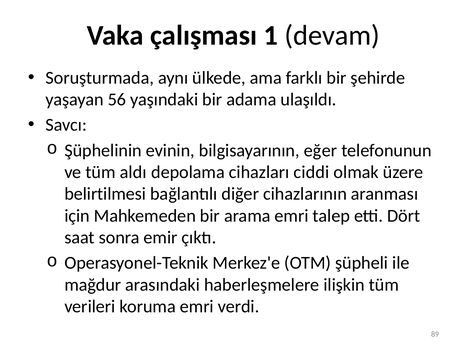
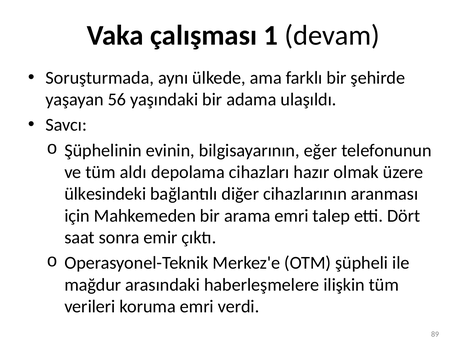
ciddi: ciddi -> hazır
belirtilmesi: belirtilmesi -> ülkesindeki
